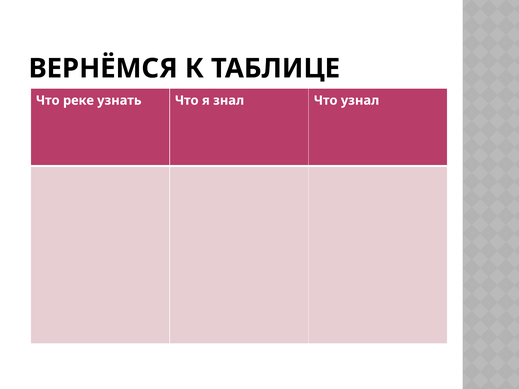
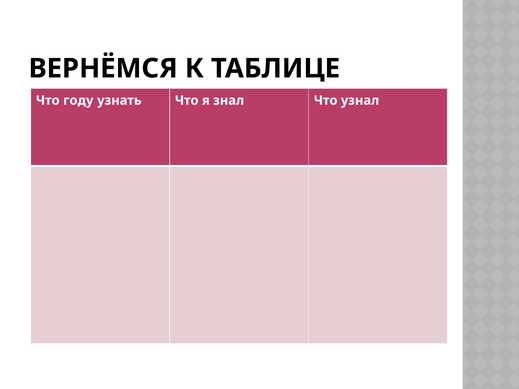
реке: реке -> году
